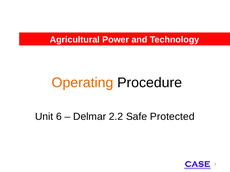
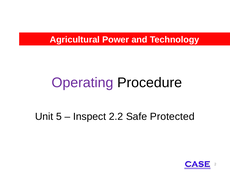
Operating colour: orange -> purple
6: 6 -> 5
Delmar: Delmar -> Inspect
